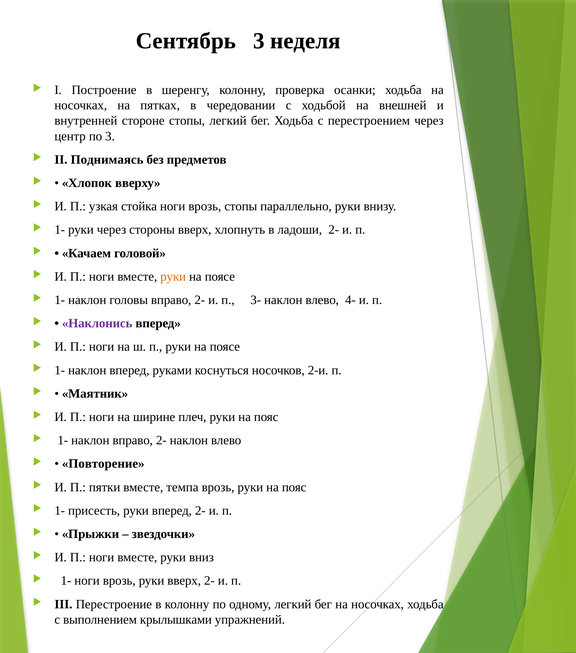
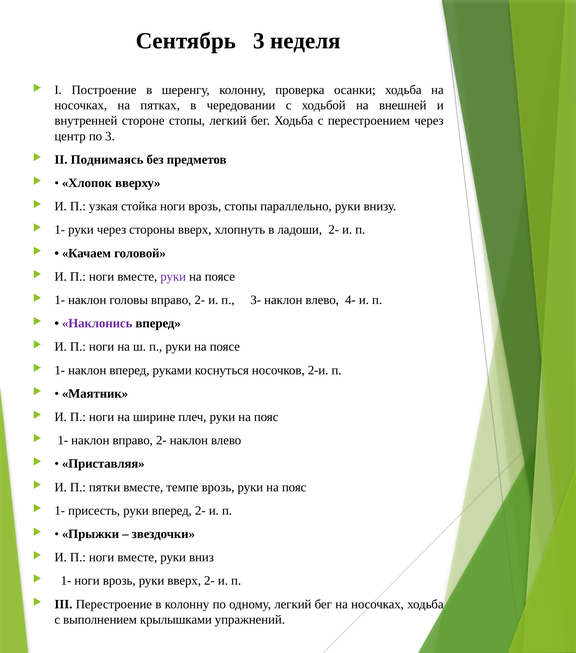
руки at (173, 276) colour: orange -> purple
Повторение: Повторение -> Приставляя
темпа: темпа -> темпе
